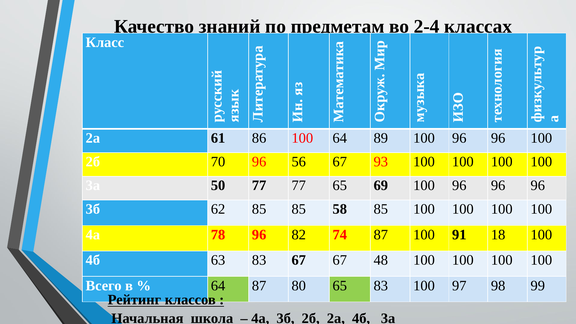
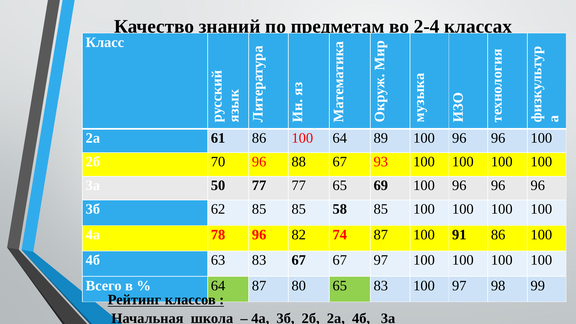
56: 56 -> 88
91 18: 18 -> 86
67 48: 48 -> 97
